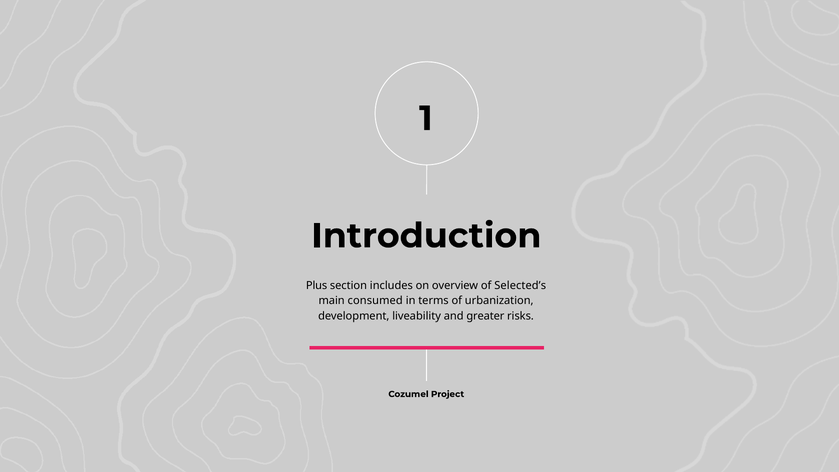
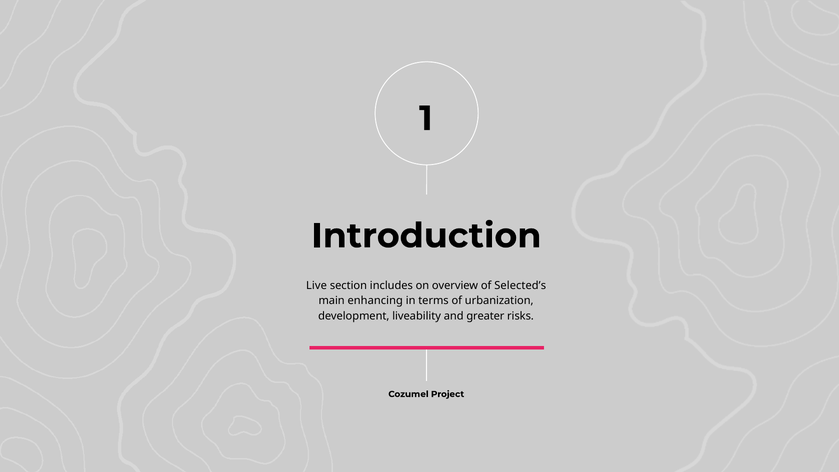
Plus: Plus -> Live
consumed: consumed -> enhancing
